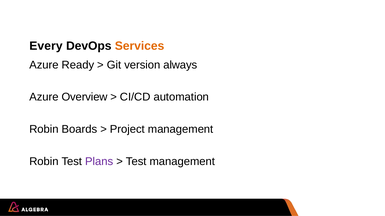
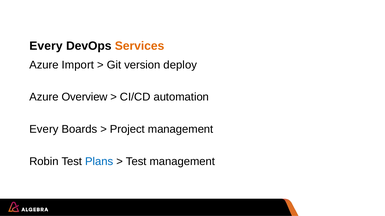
Ready: Ready -> Import
always: always -> deploy
Robin at (44, 130): Robin -> Every
Plans colour: purple -> blue
